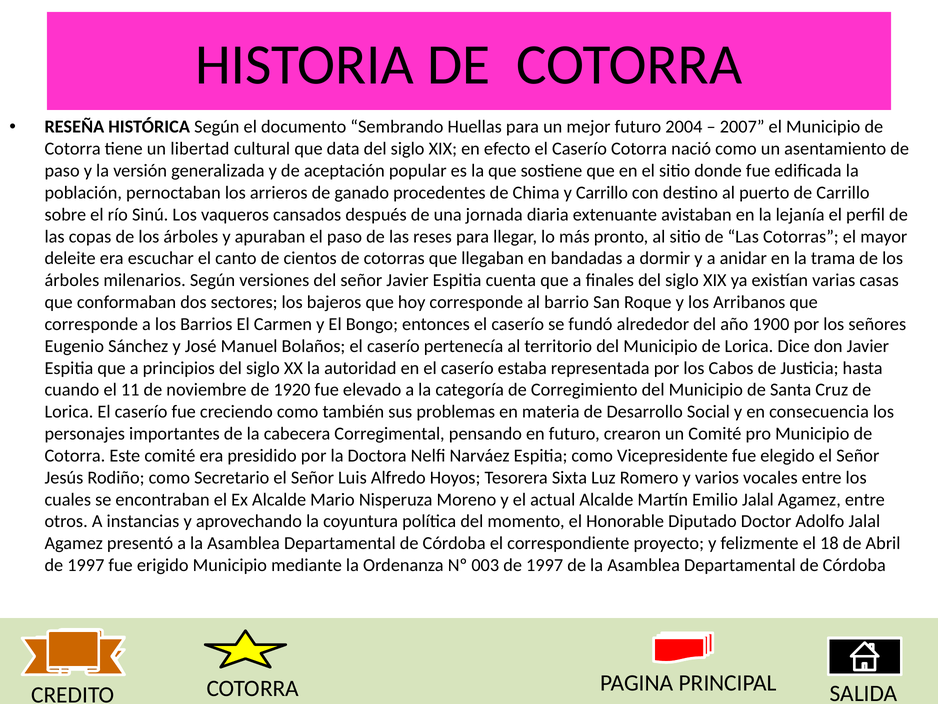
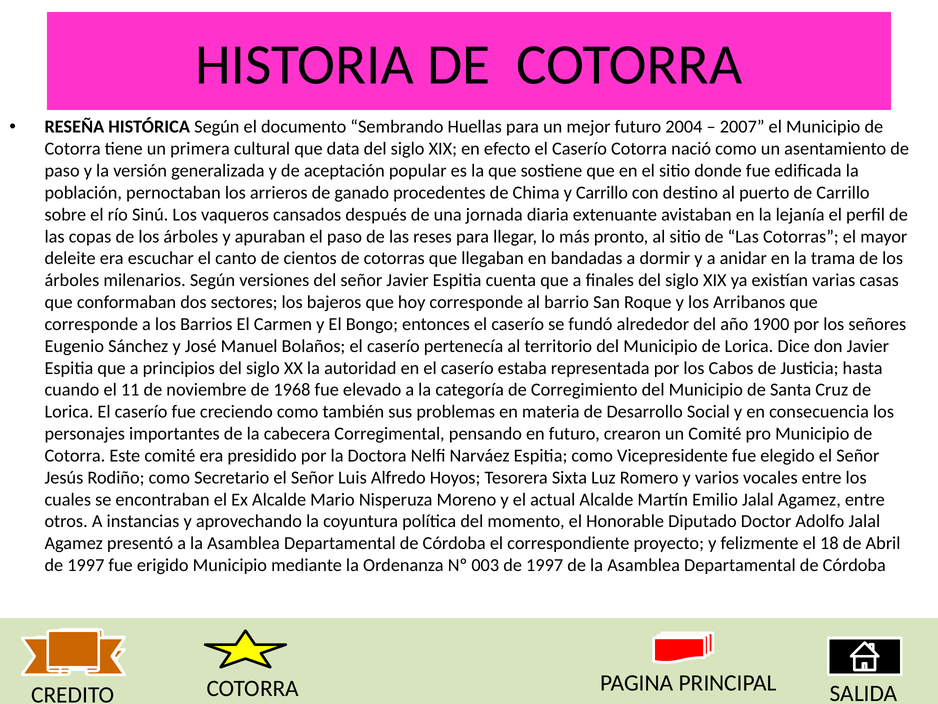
libertad: libertad -> primera
1920: 1920 -> 1968
